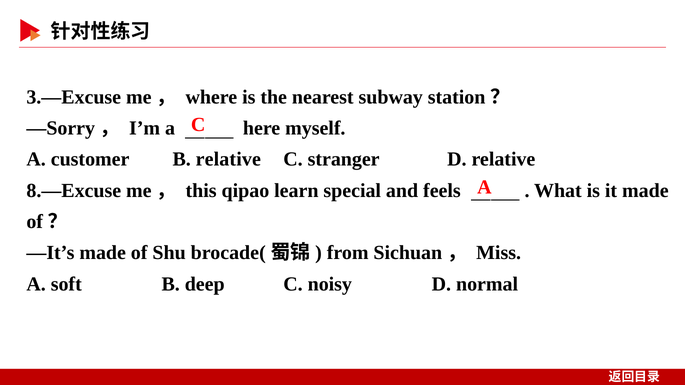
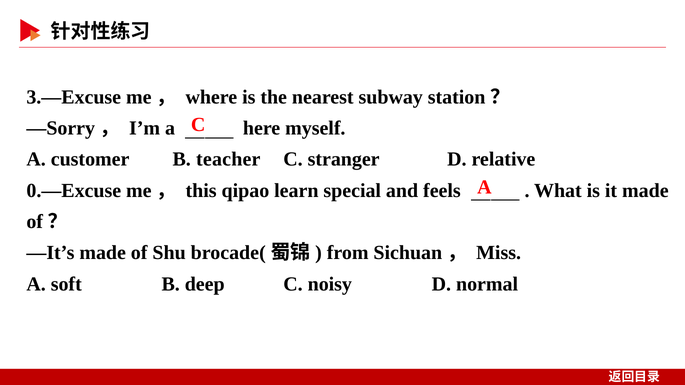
B relative: relative -> teacher
8.—Excuse: 8.—Excuse -> 0.—Excuse
